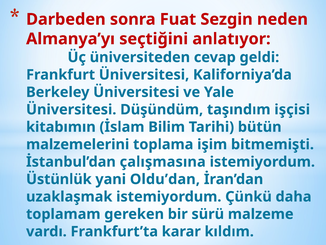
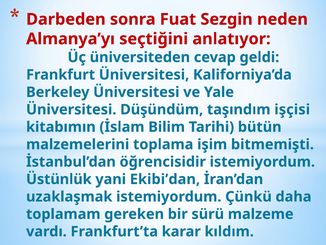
çalışmasına: çalışmasına -> öğrencisidir
Oldu’dan: Oldu’dan -> Ekibi’dan
